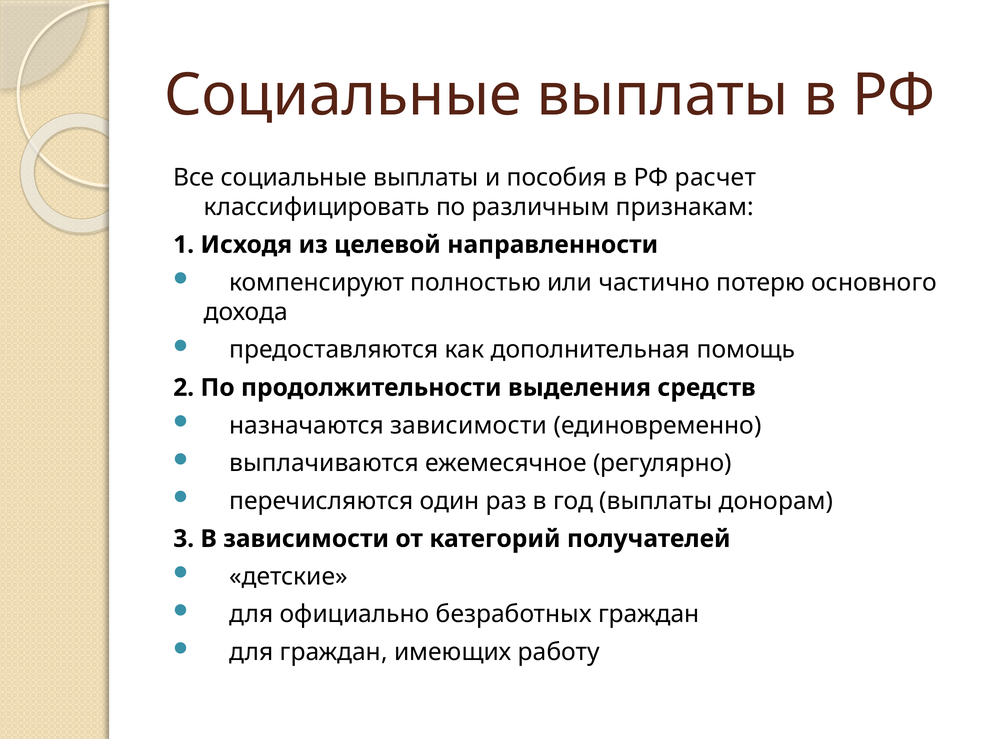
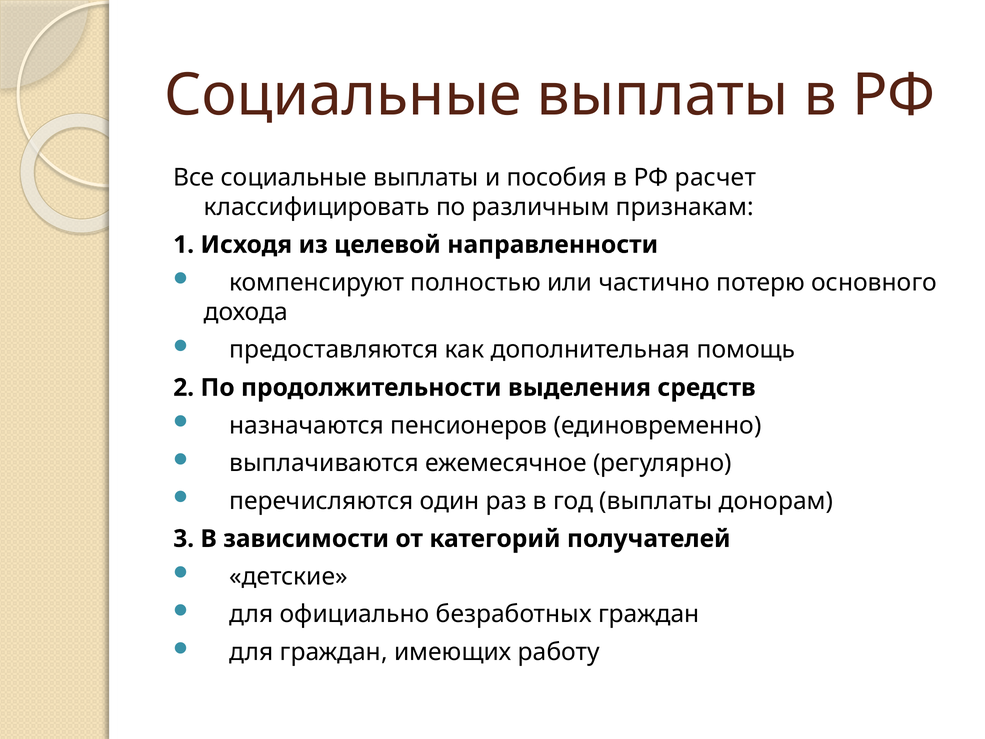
назначаются зависимости: зависимости -> пенсионеров
